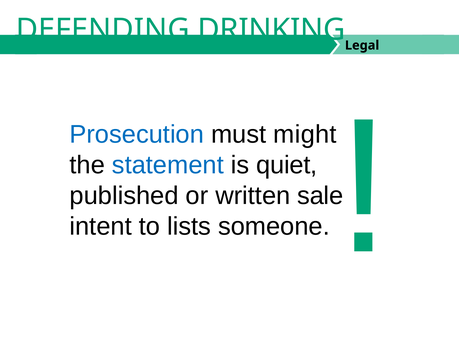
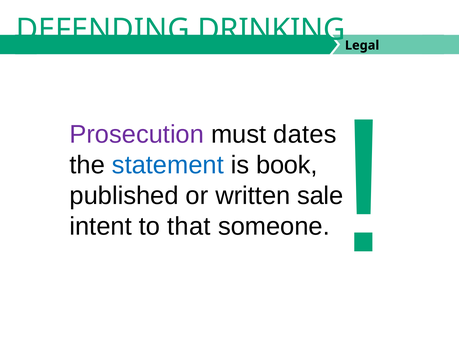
Prosecution colour: blue -> purple
might: might -> dates
quiet: quiet -> book
lists: lists -> that
